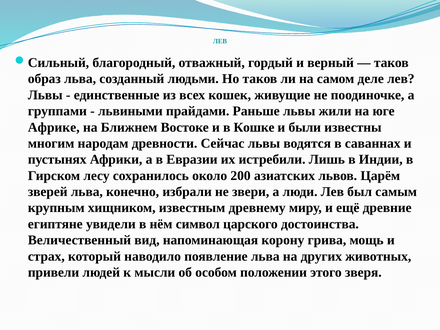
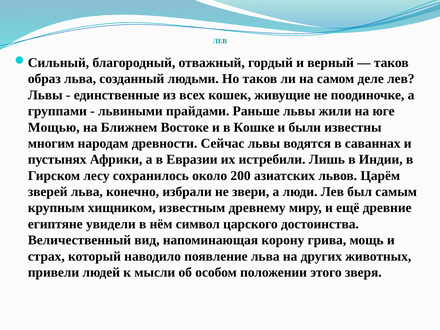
Африке: Африке -> Мощью
